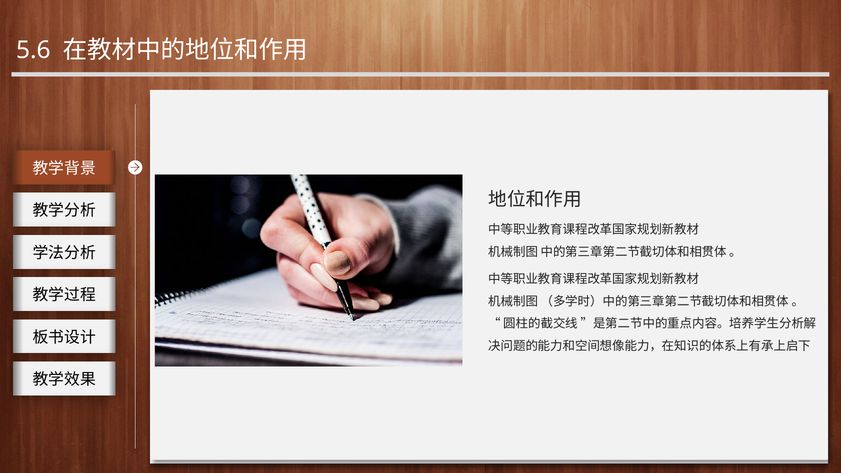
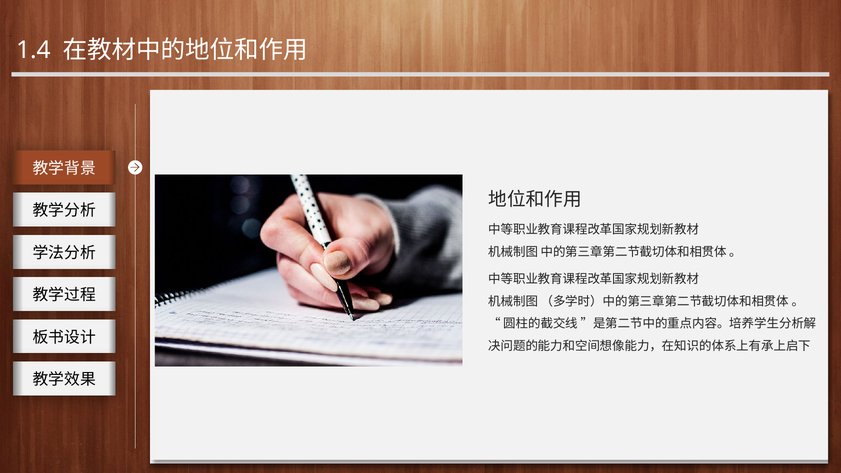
5.6: 5.6 -> 1.4
